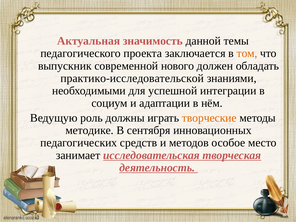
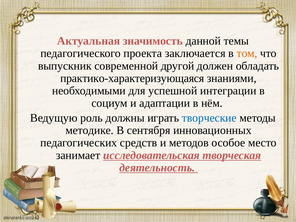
нового: нового -> другой
практико-исследовательской: практико-исследовательской -> практико-характеризующаяся
творческие colour: orange -> blue
